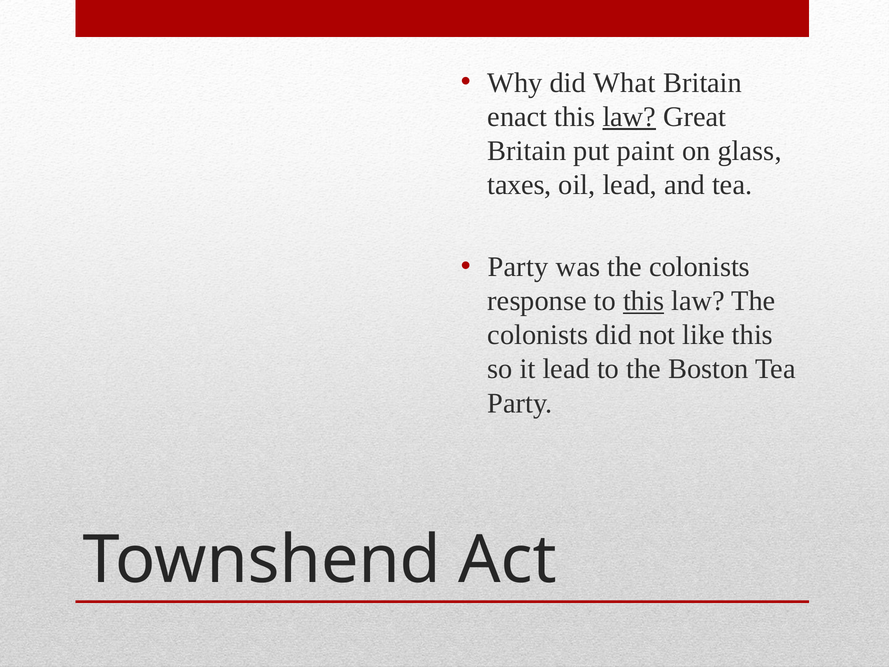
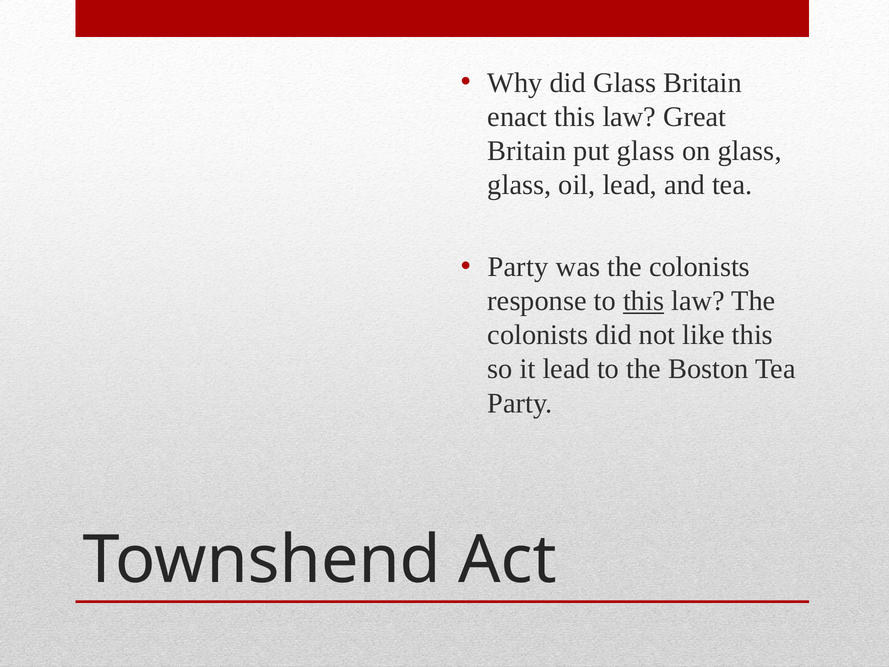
did What: What -> Glass
law at (629, 117) underline: present -> none
put paint: paint -> glass
taxes at (519, 185): taxes -> glass
